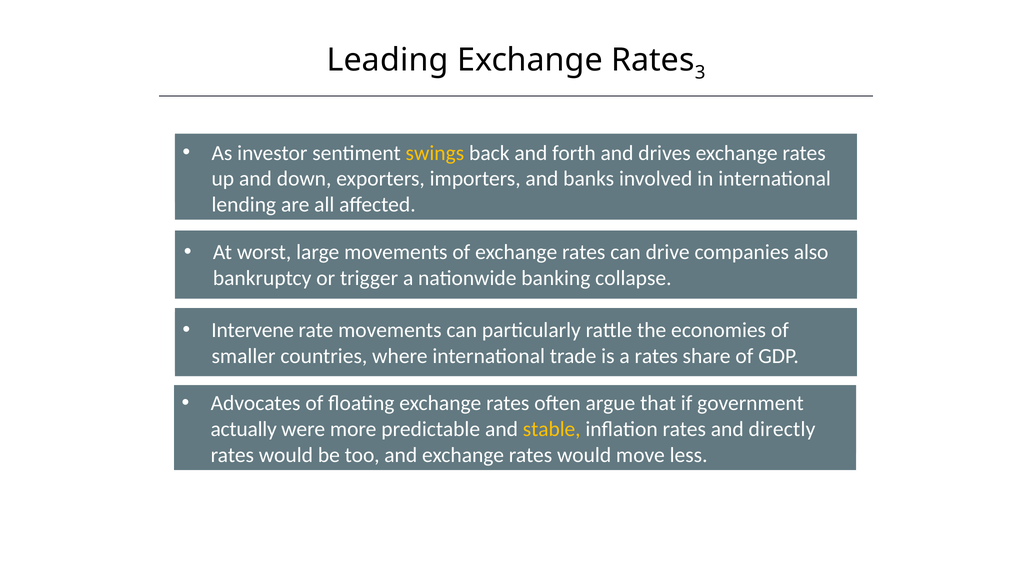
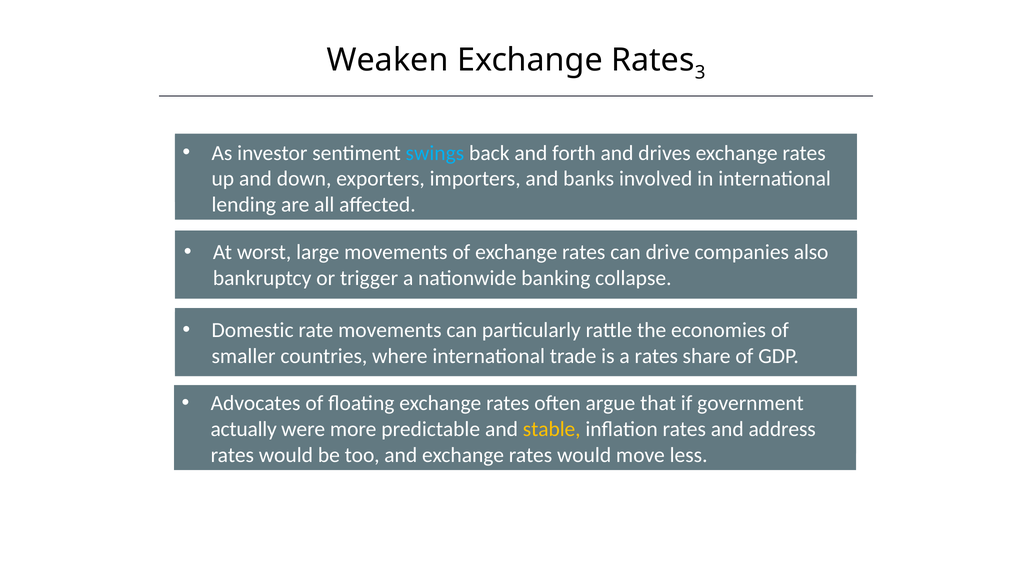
Leading: Leading -> Weaken
swings colour: yellow -> light blue
Intervene: Intervene -> Domestic
directly: directly -> address
